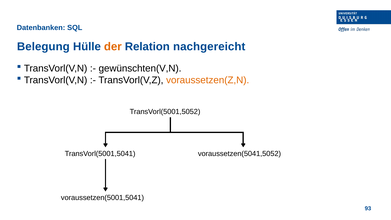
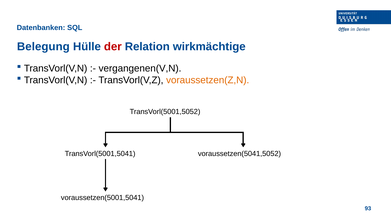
der colour: orange -> red
nachgereicht: nachgereicht -> wirkmächtige
gewünschten(V,N: gewünschten(V,N -> vergangenen(V,N
